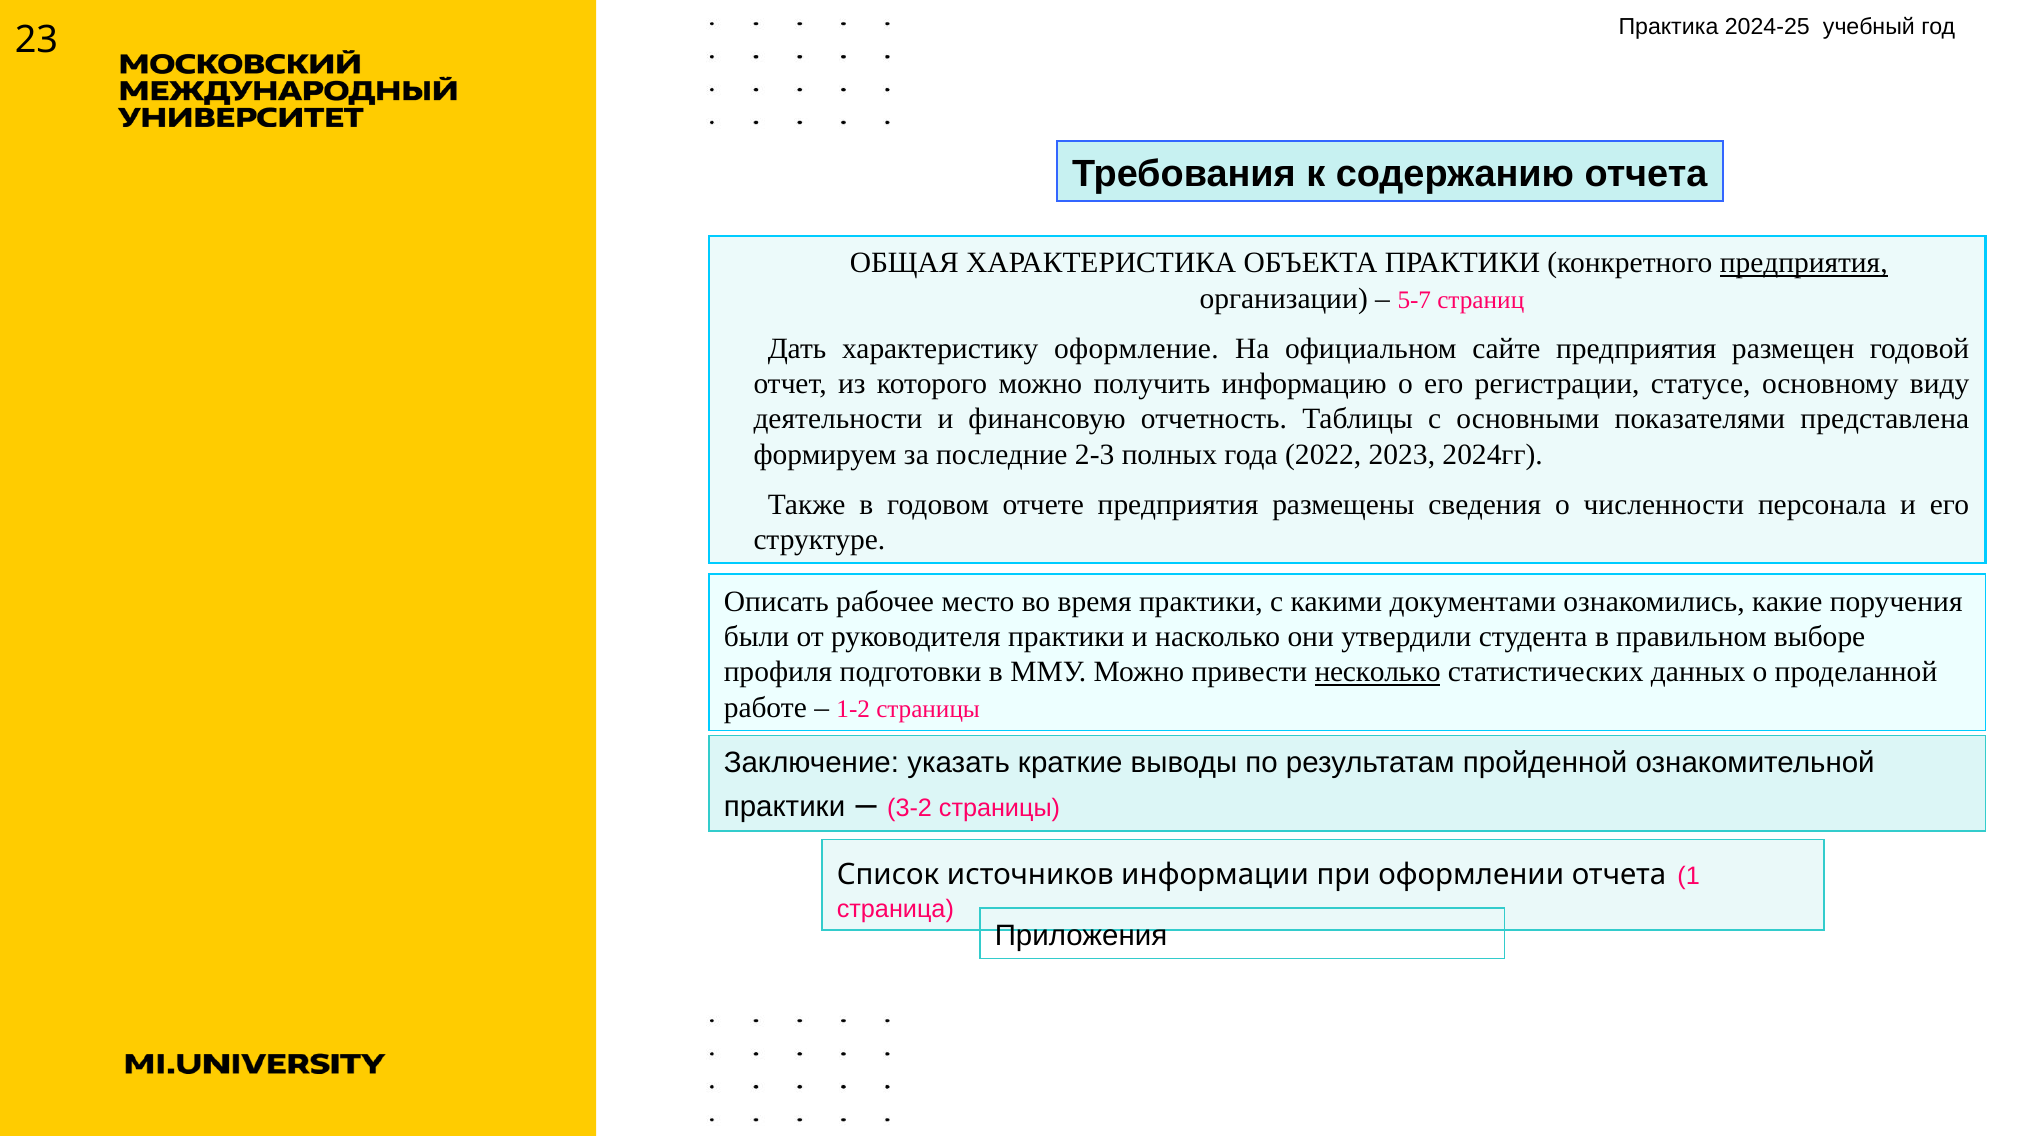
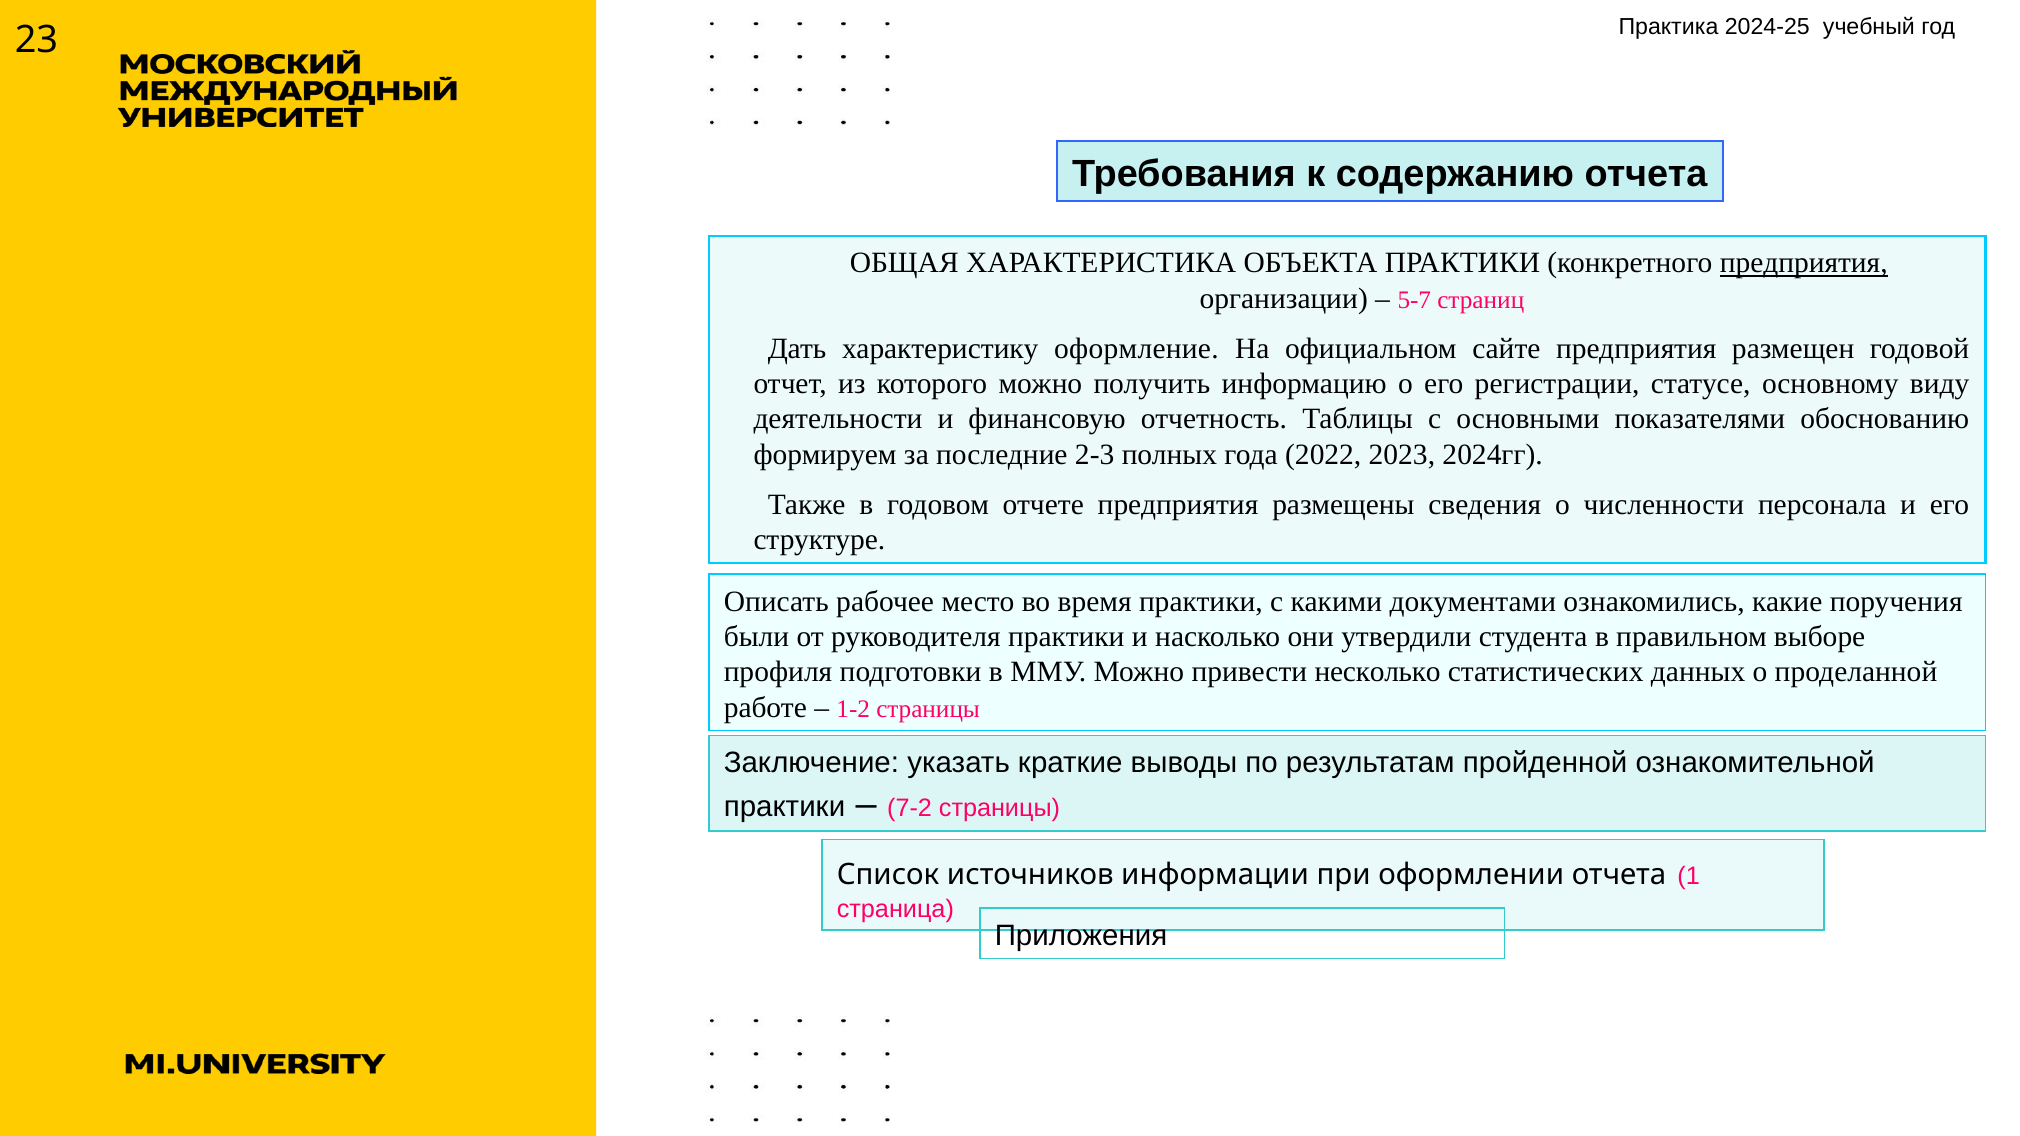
представлена: представлена -> обоснованию
несколько underline: present -> none
3-2: 3-2 -> 7-2
